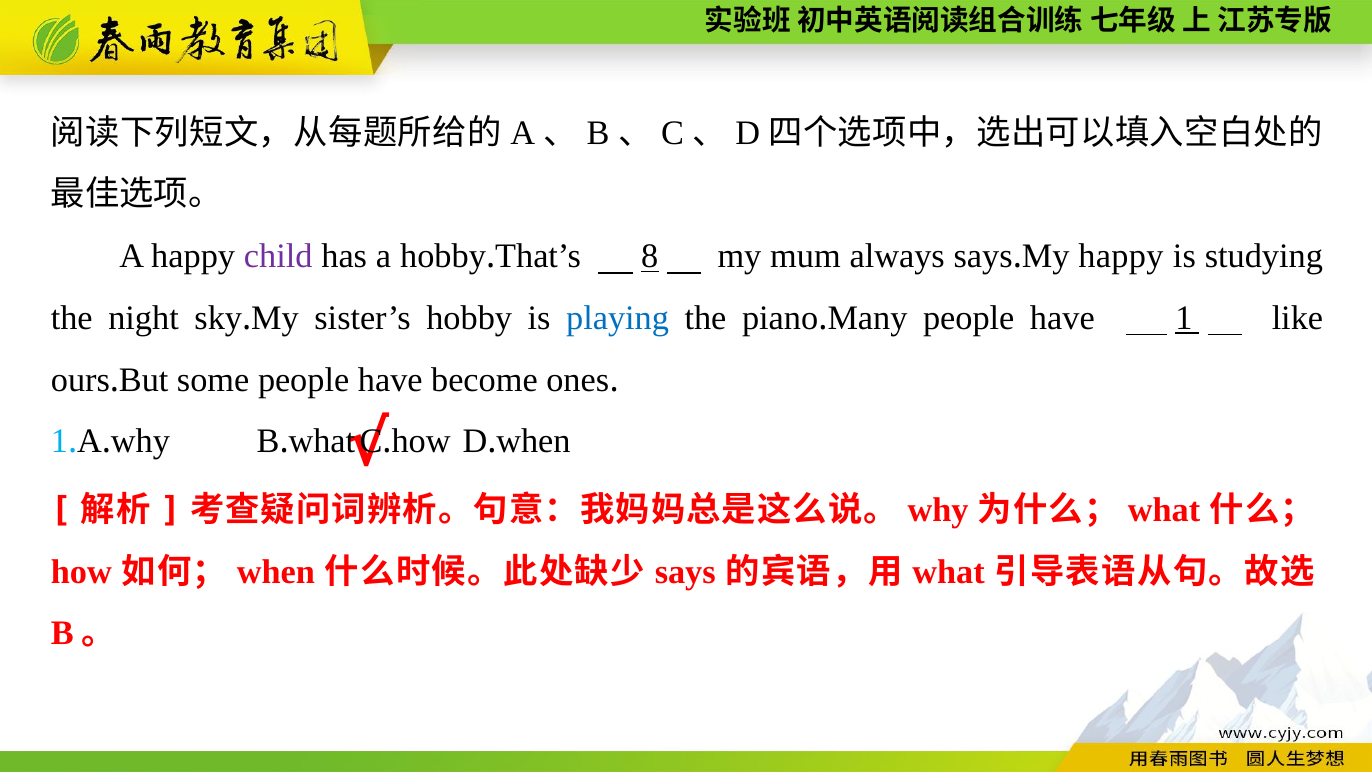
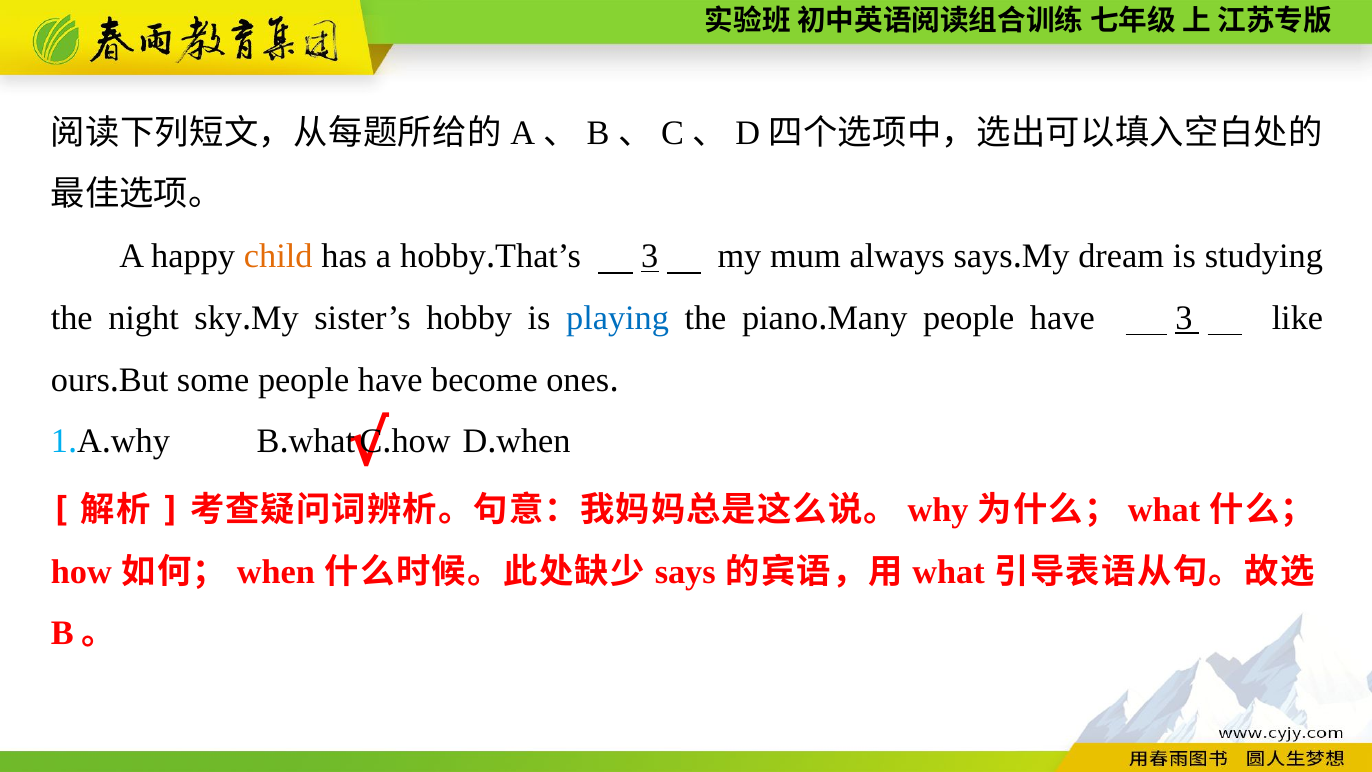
child colour: purple -> orange
8 at (650, 256): 8 -> 3
My happy: happy -> dream
have 1: 1 -> 3
